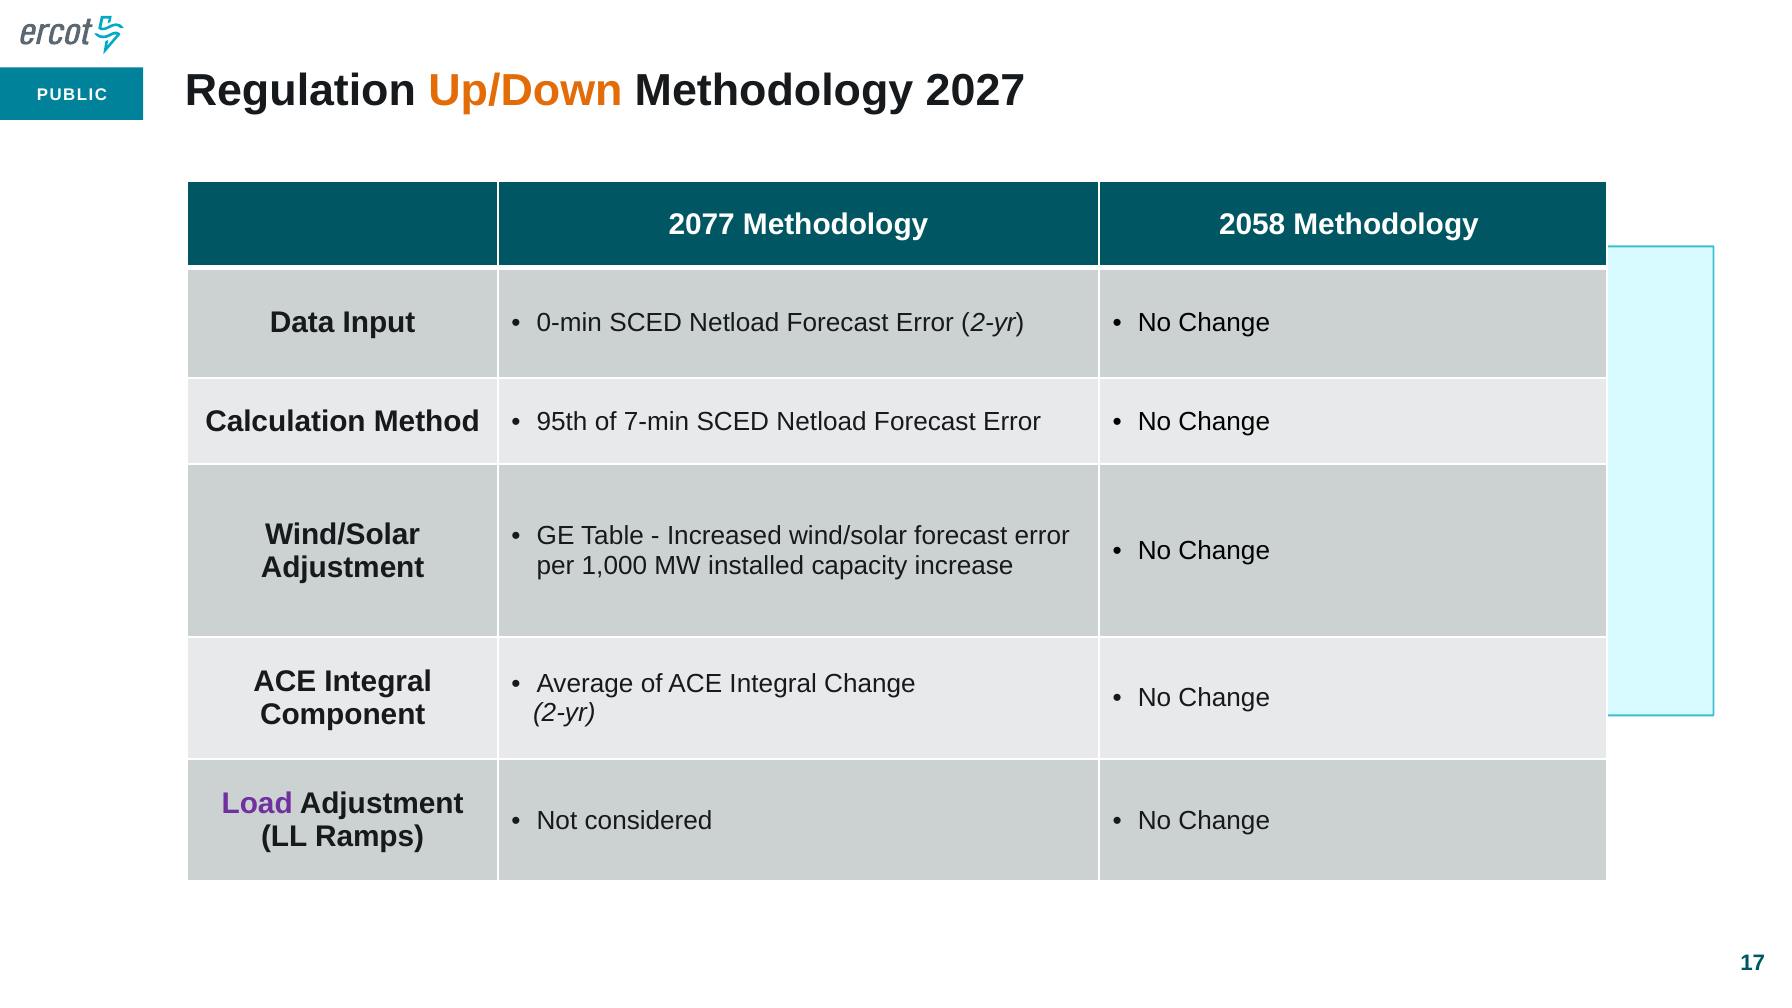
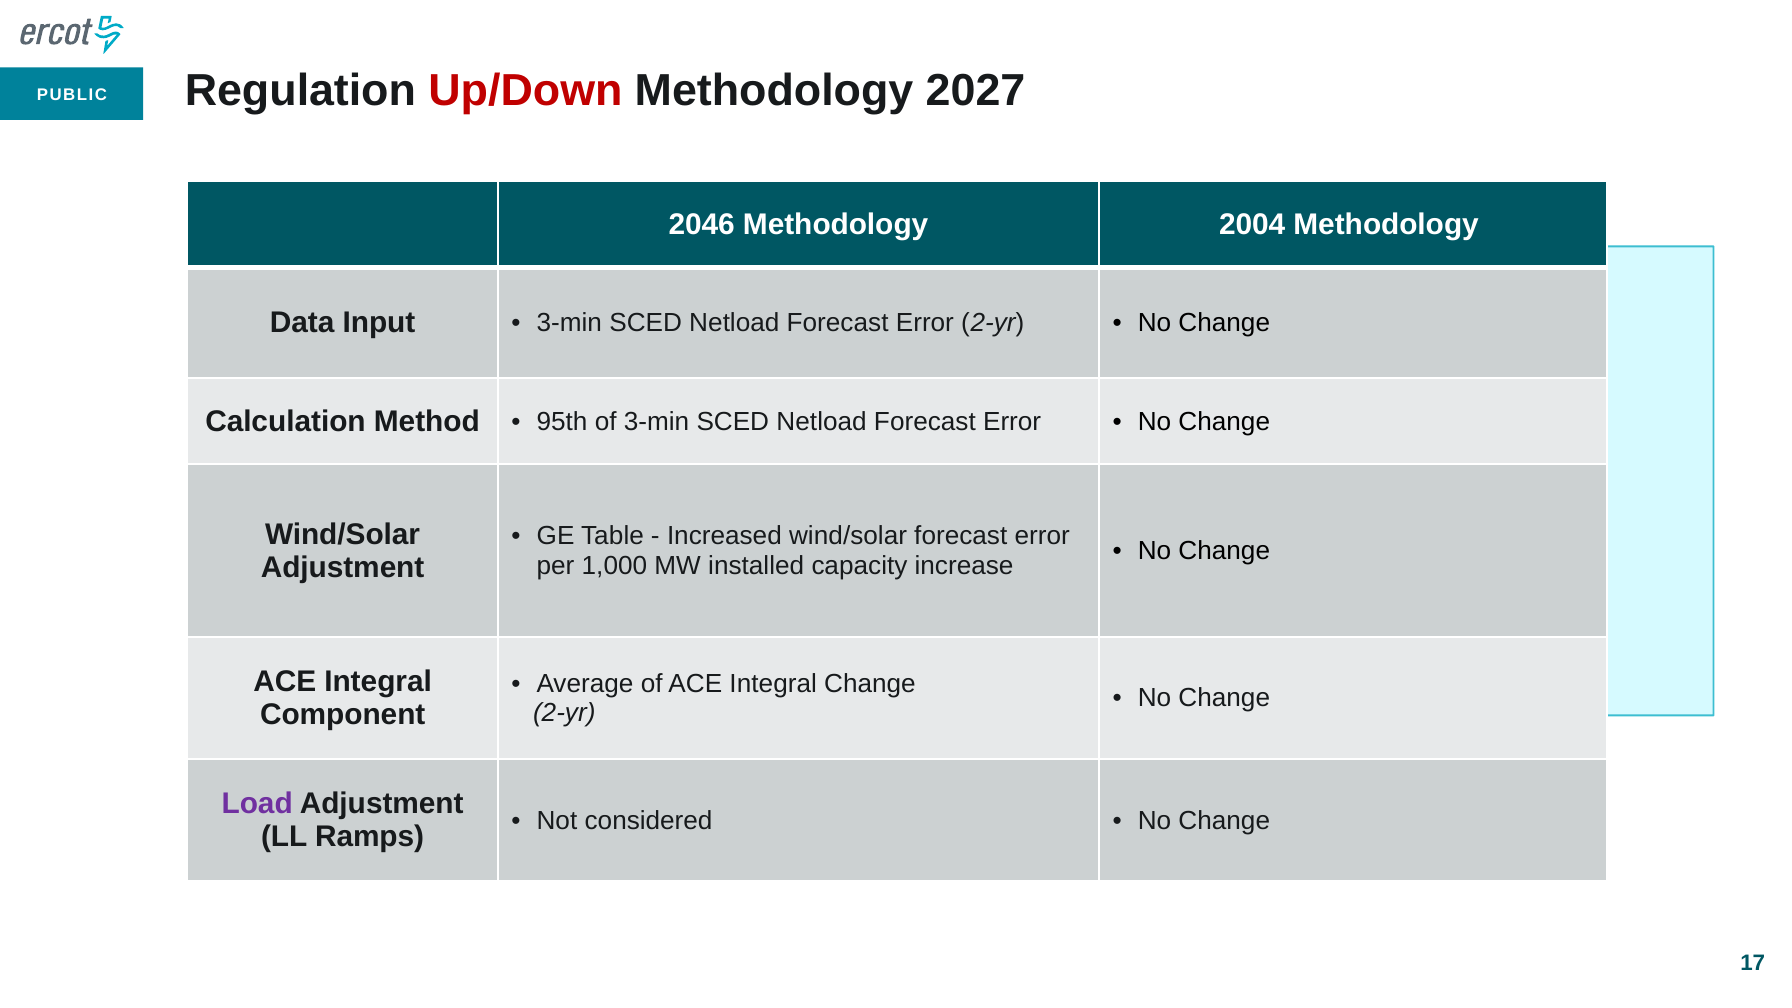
Up/Down colour: orange -> red
2077: 2077 -> 2046
2058: 2058 -> 2004
0-min at (569, 323): 0-min -> 3-min
of 7-min: 7-min -> 3-min
